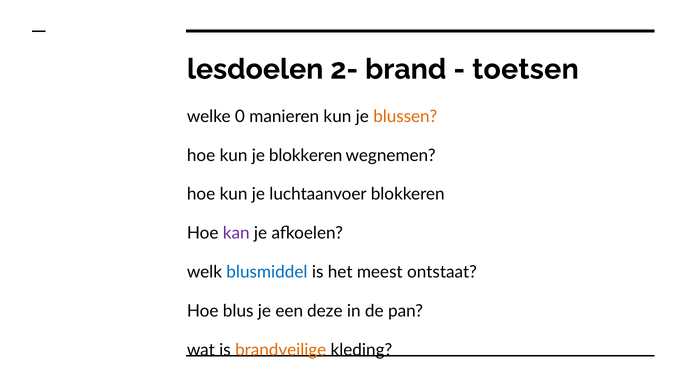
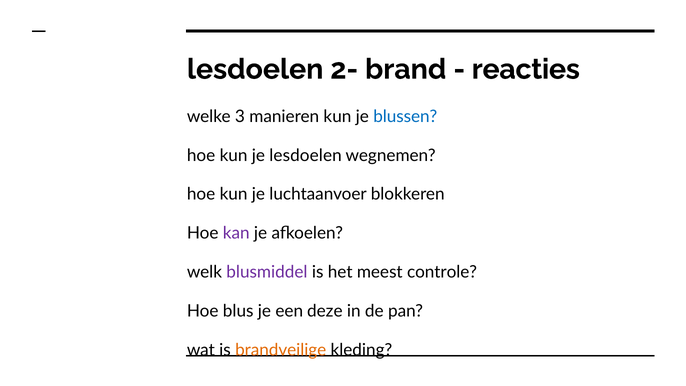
toetsen: toetsen -> reacties
0: 0 -> 3
blussen colour: orange -> blue
je blokkeren: blokkeren -> lesdoelen
blusmiddel colour: blue -> purple
ontstaat: ontstaat -> controle
